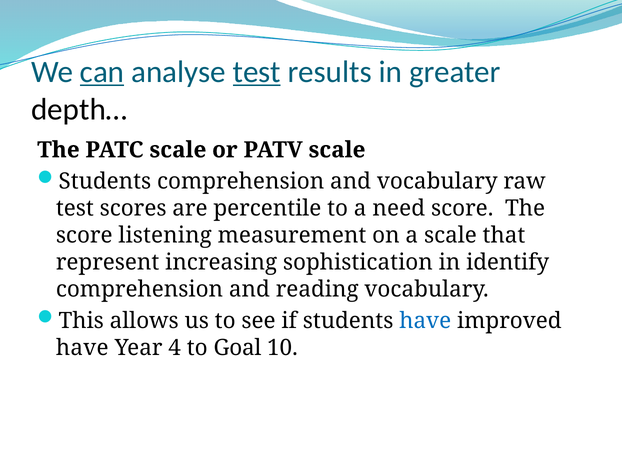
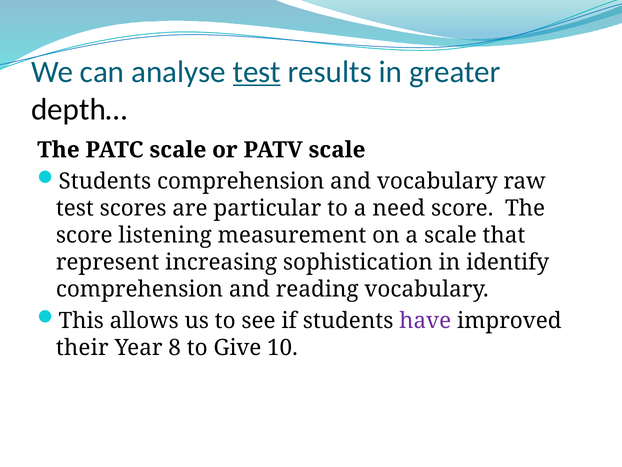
can underline: present -> none
percentile: percentile -> particular
have at (425, 320) colour: blue -> purple
have at (82, 347): have -> their
4: 4 -> 8
Goal: Goal -> Give
